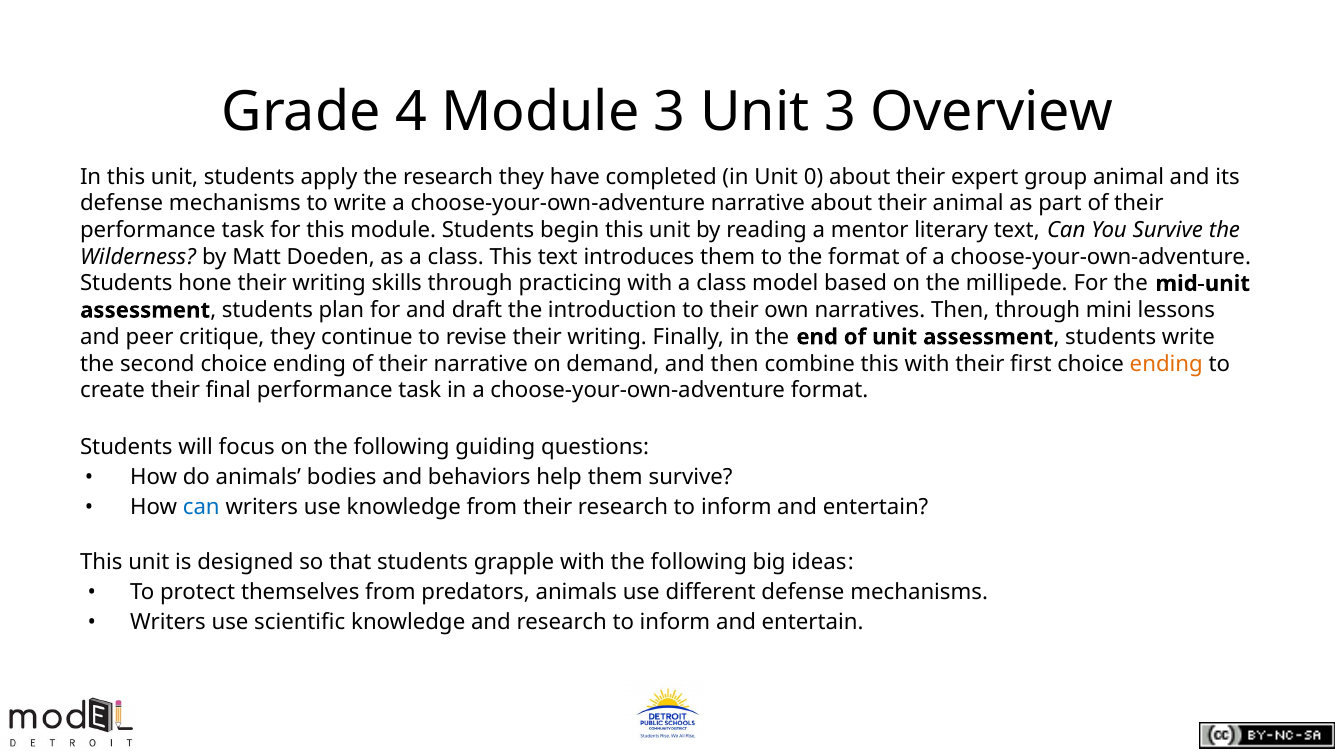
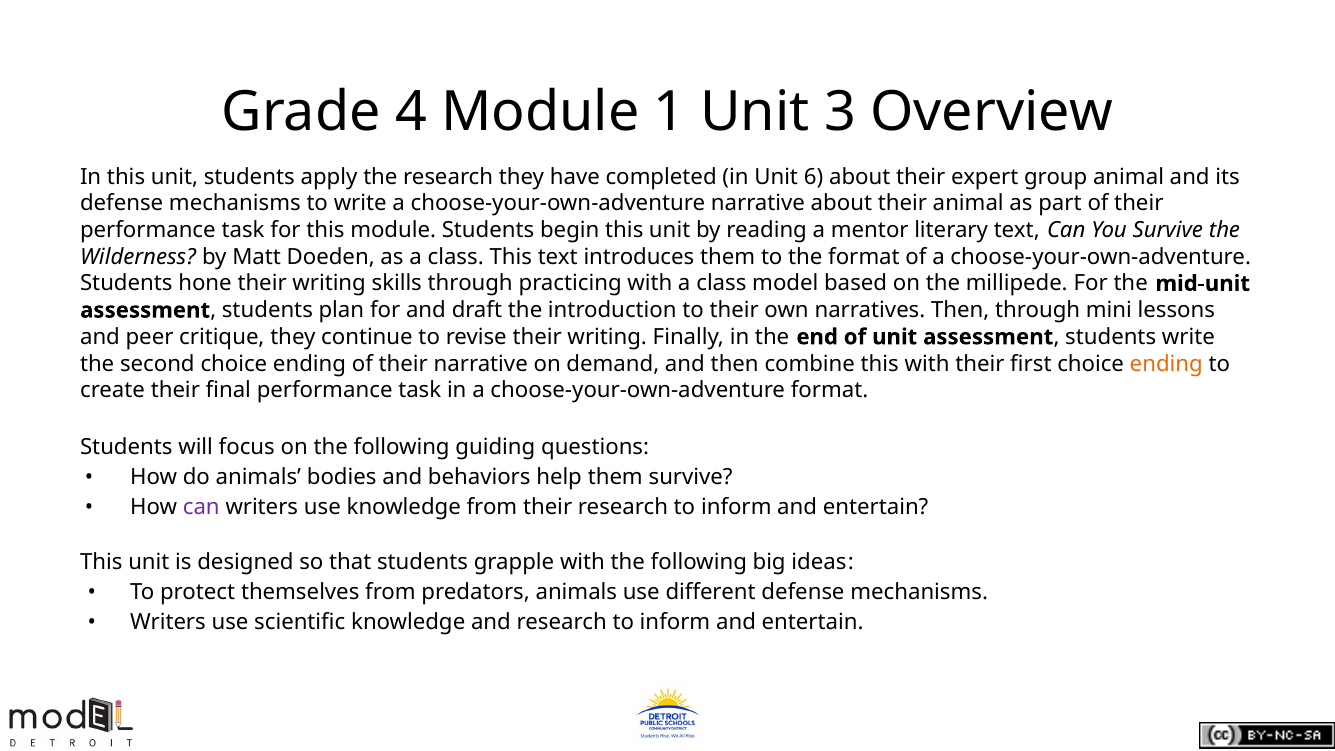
Module 3: 3 -> 1
0: 0 -> 6
can at (201, 507) colour: blue -> purple
